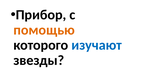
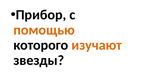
изучают colour: blue -> orange
